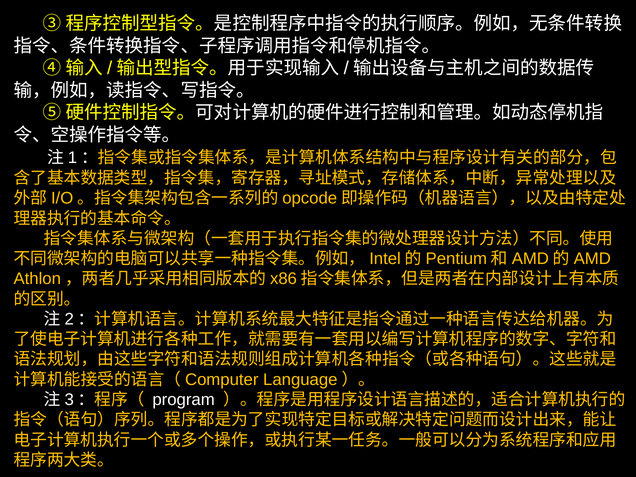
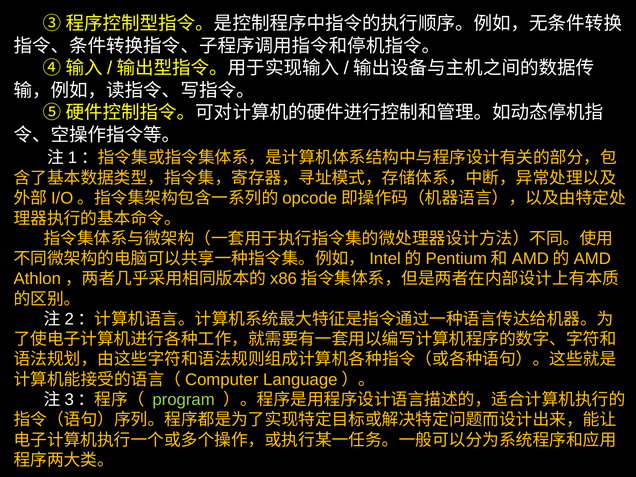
program colour: white -> light green
